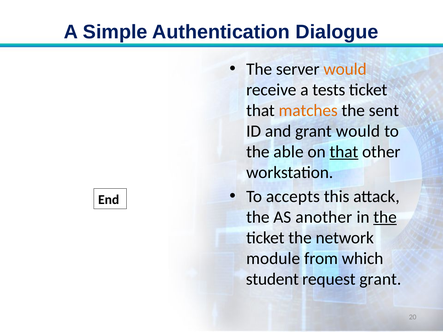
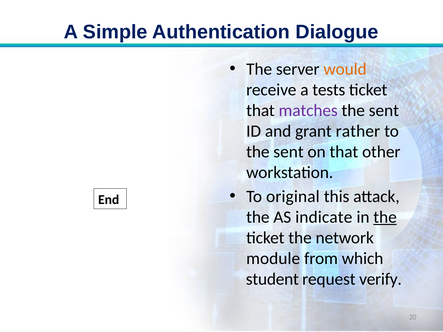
matches colour: orange -> purple
grant would: would -> rather
able at (288, 152): able -> sent
that at (344, 152) underline: present -> none
accepts: accepts -> original
another: another -> indicate
request grant: grant -> verify
